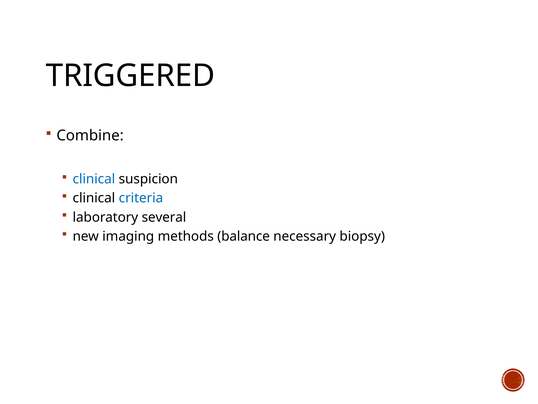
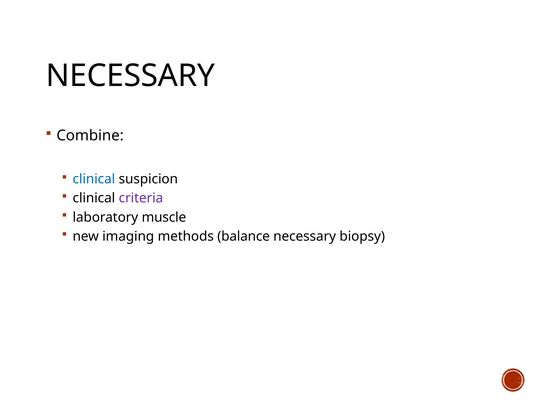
TRIGGERED at (130, 76): TRIGGERED -> NECESSARY
criteria colour: blue -> purple
several: several -> muscle
